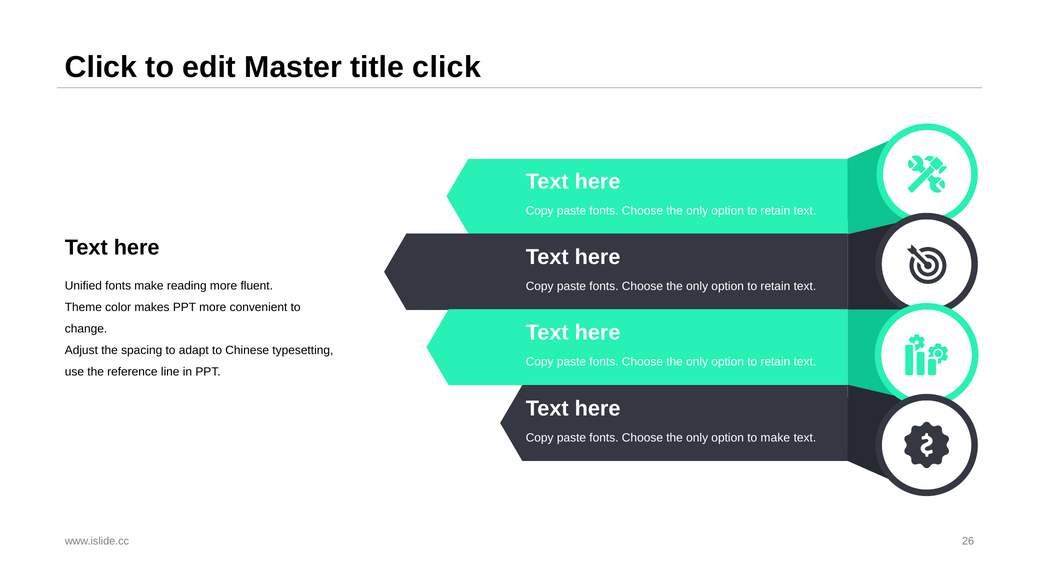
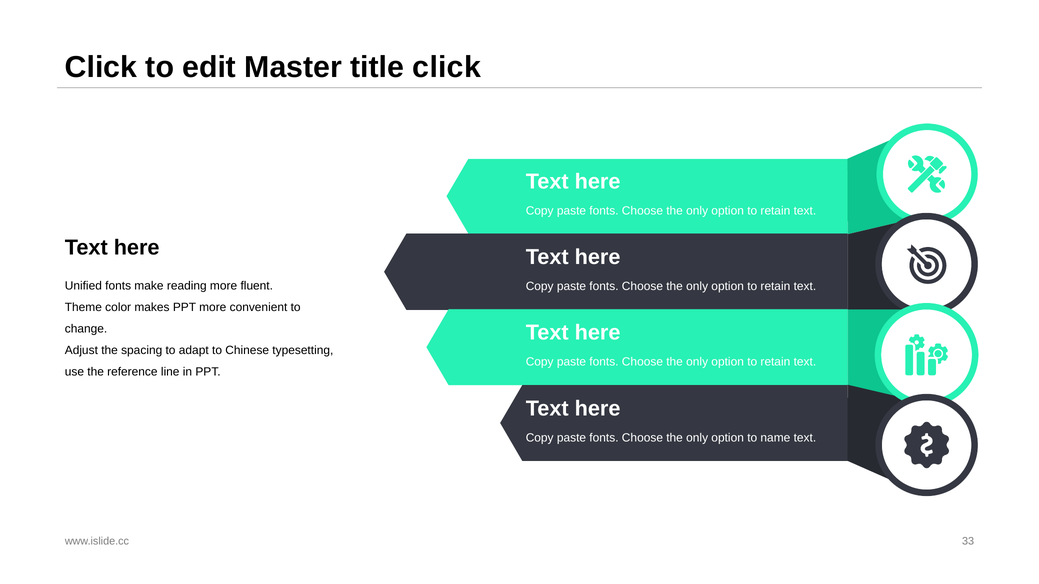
to make: make -> name
26: 26 -> 33
